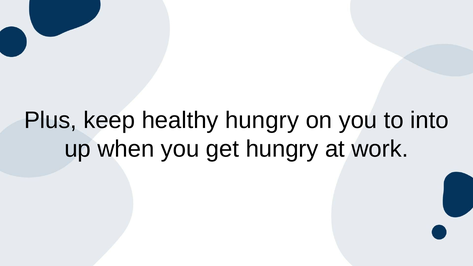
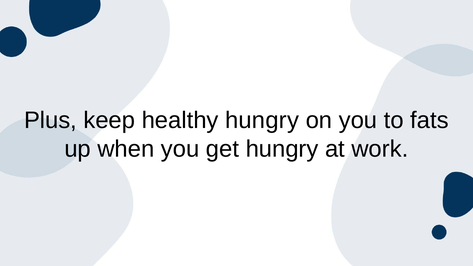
into: into -> fats
